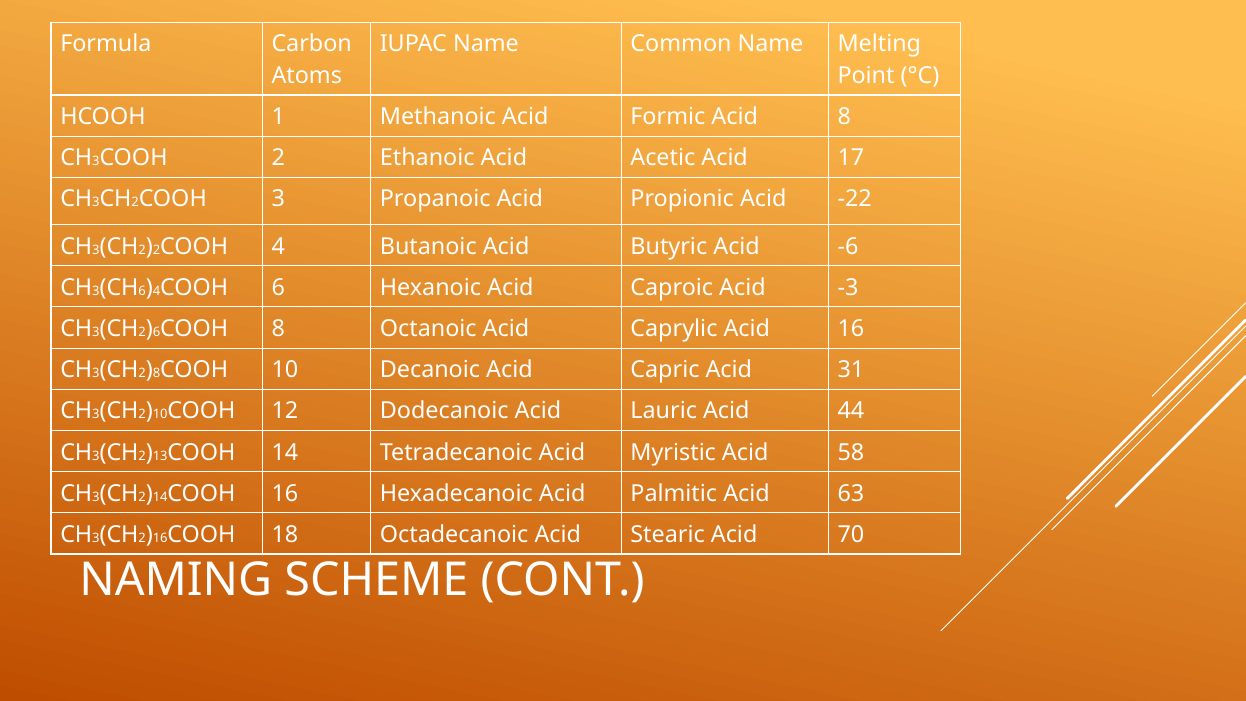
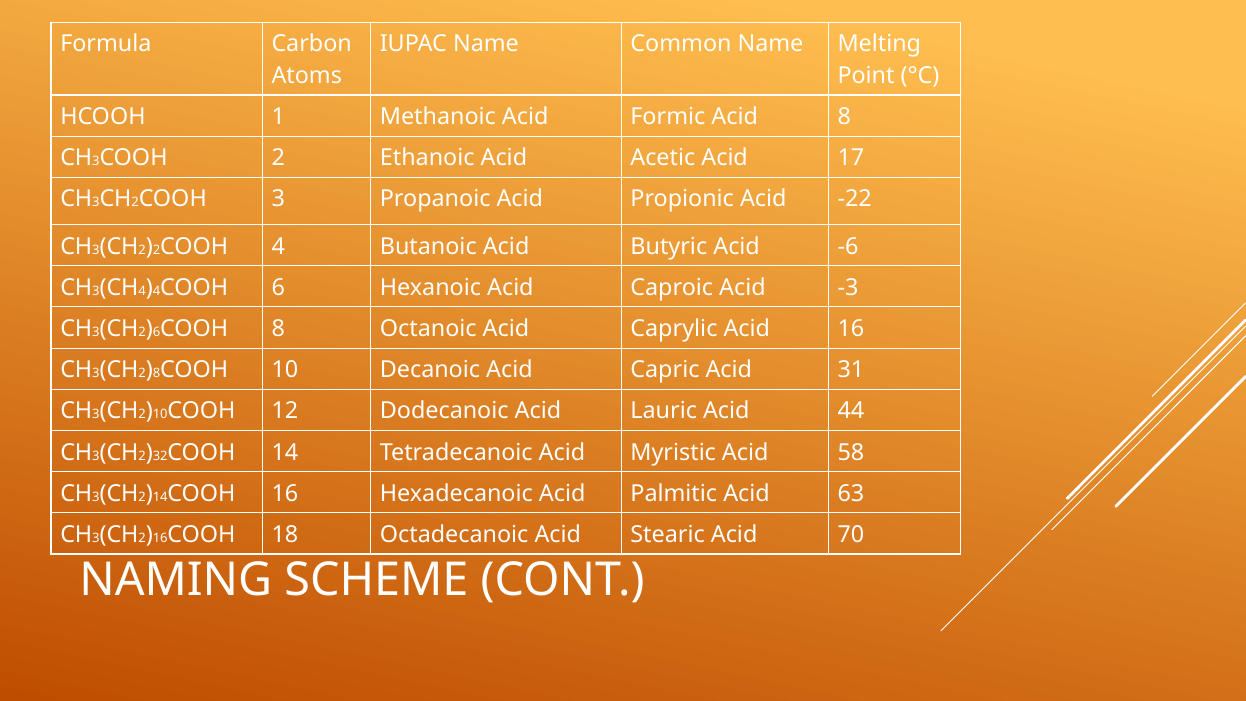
6 at (142, 291): 6 -> 4
13: 13 -> 32
